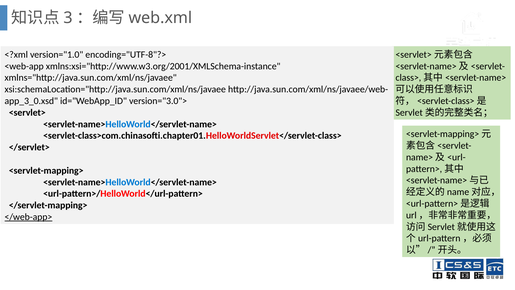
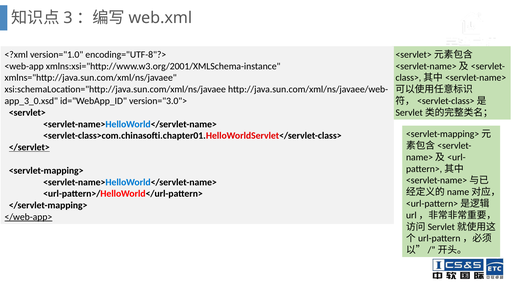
</servlet> underline: none -> present
